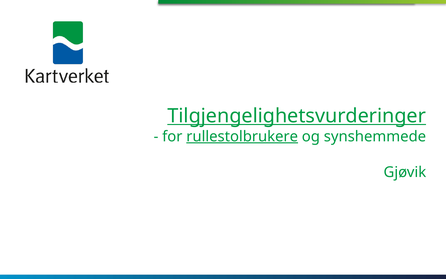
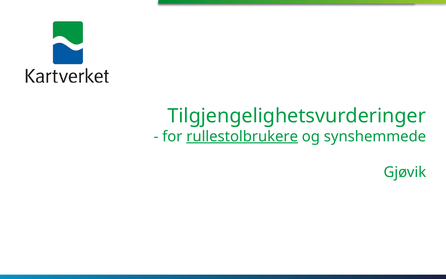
Tilgjengelighetsvurderinger underline: present -> none
